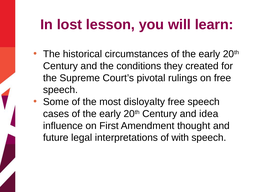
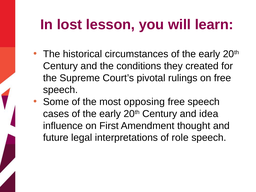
disloyalty: disloyalty -> opposing
with: with -> role
